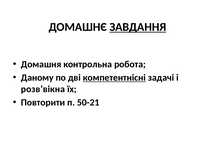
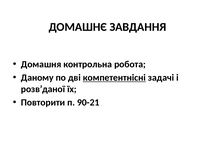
ЗАВДАННЯ underline: present -> none
розв’вікна: розв’вікна -> розв’даної
50-21: 50-21 -> 90-21
